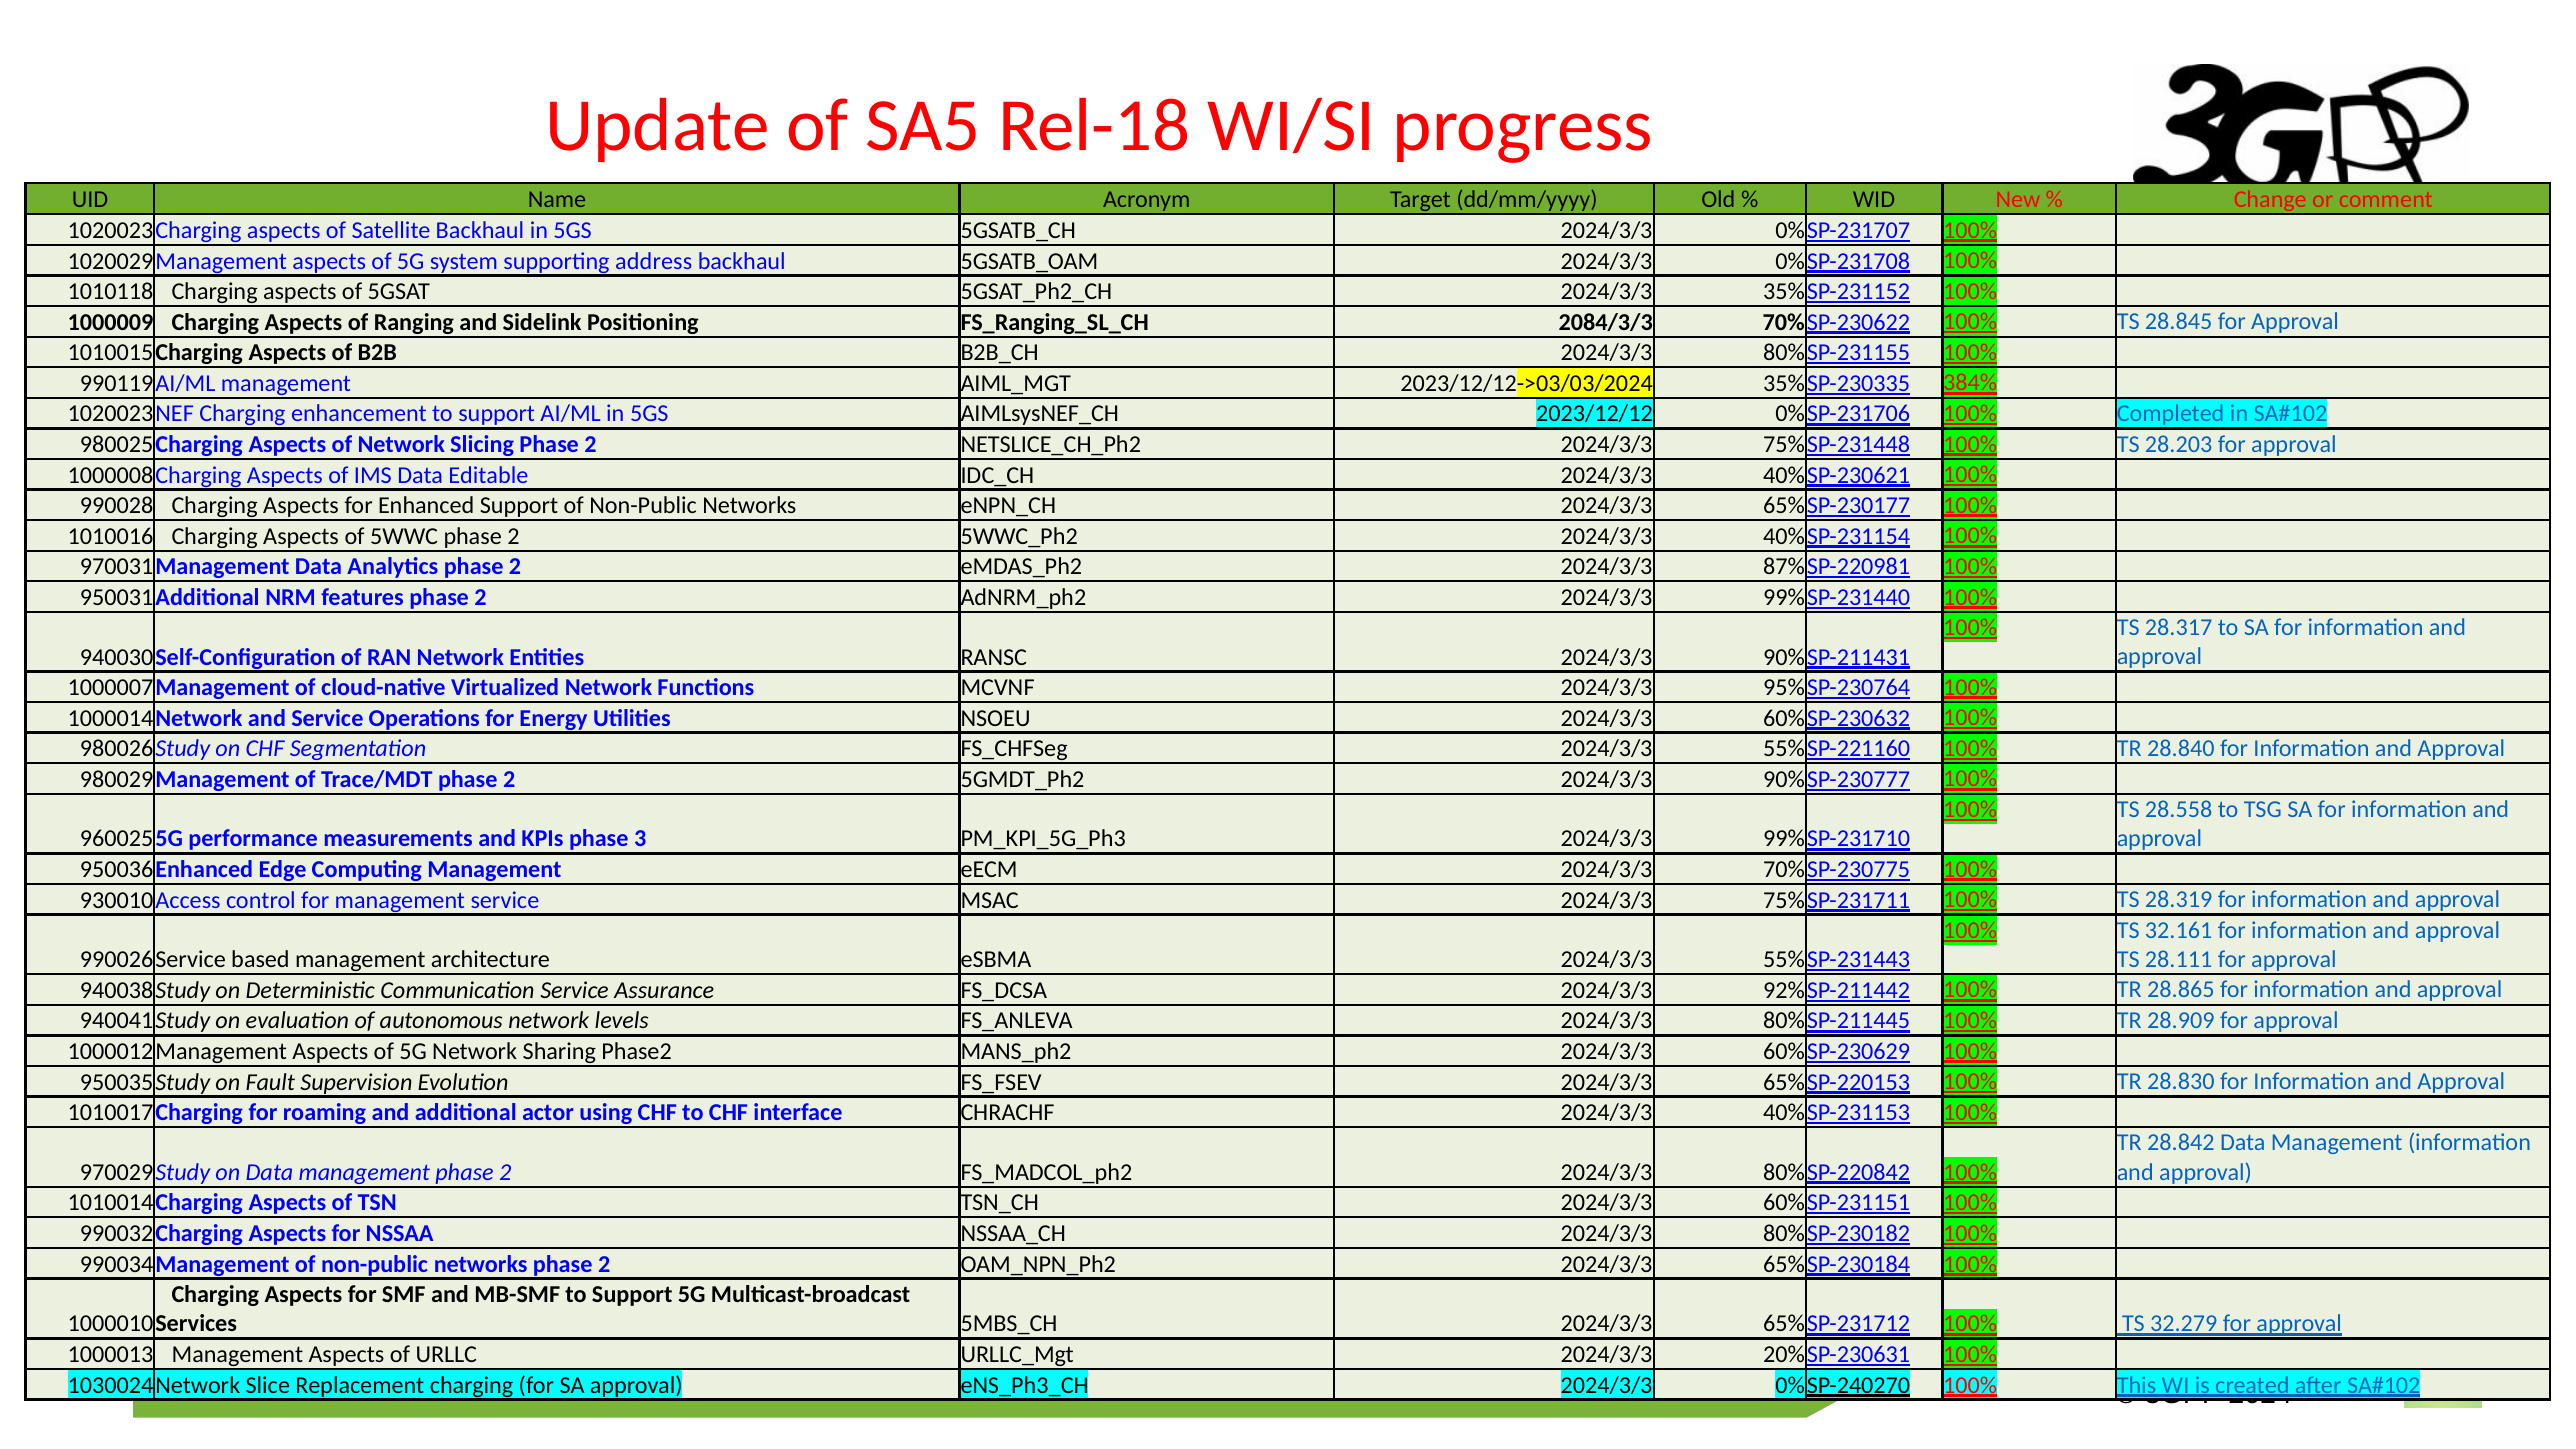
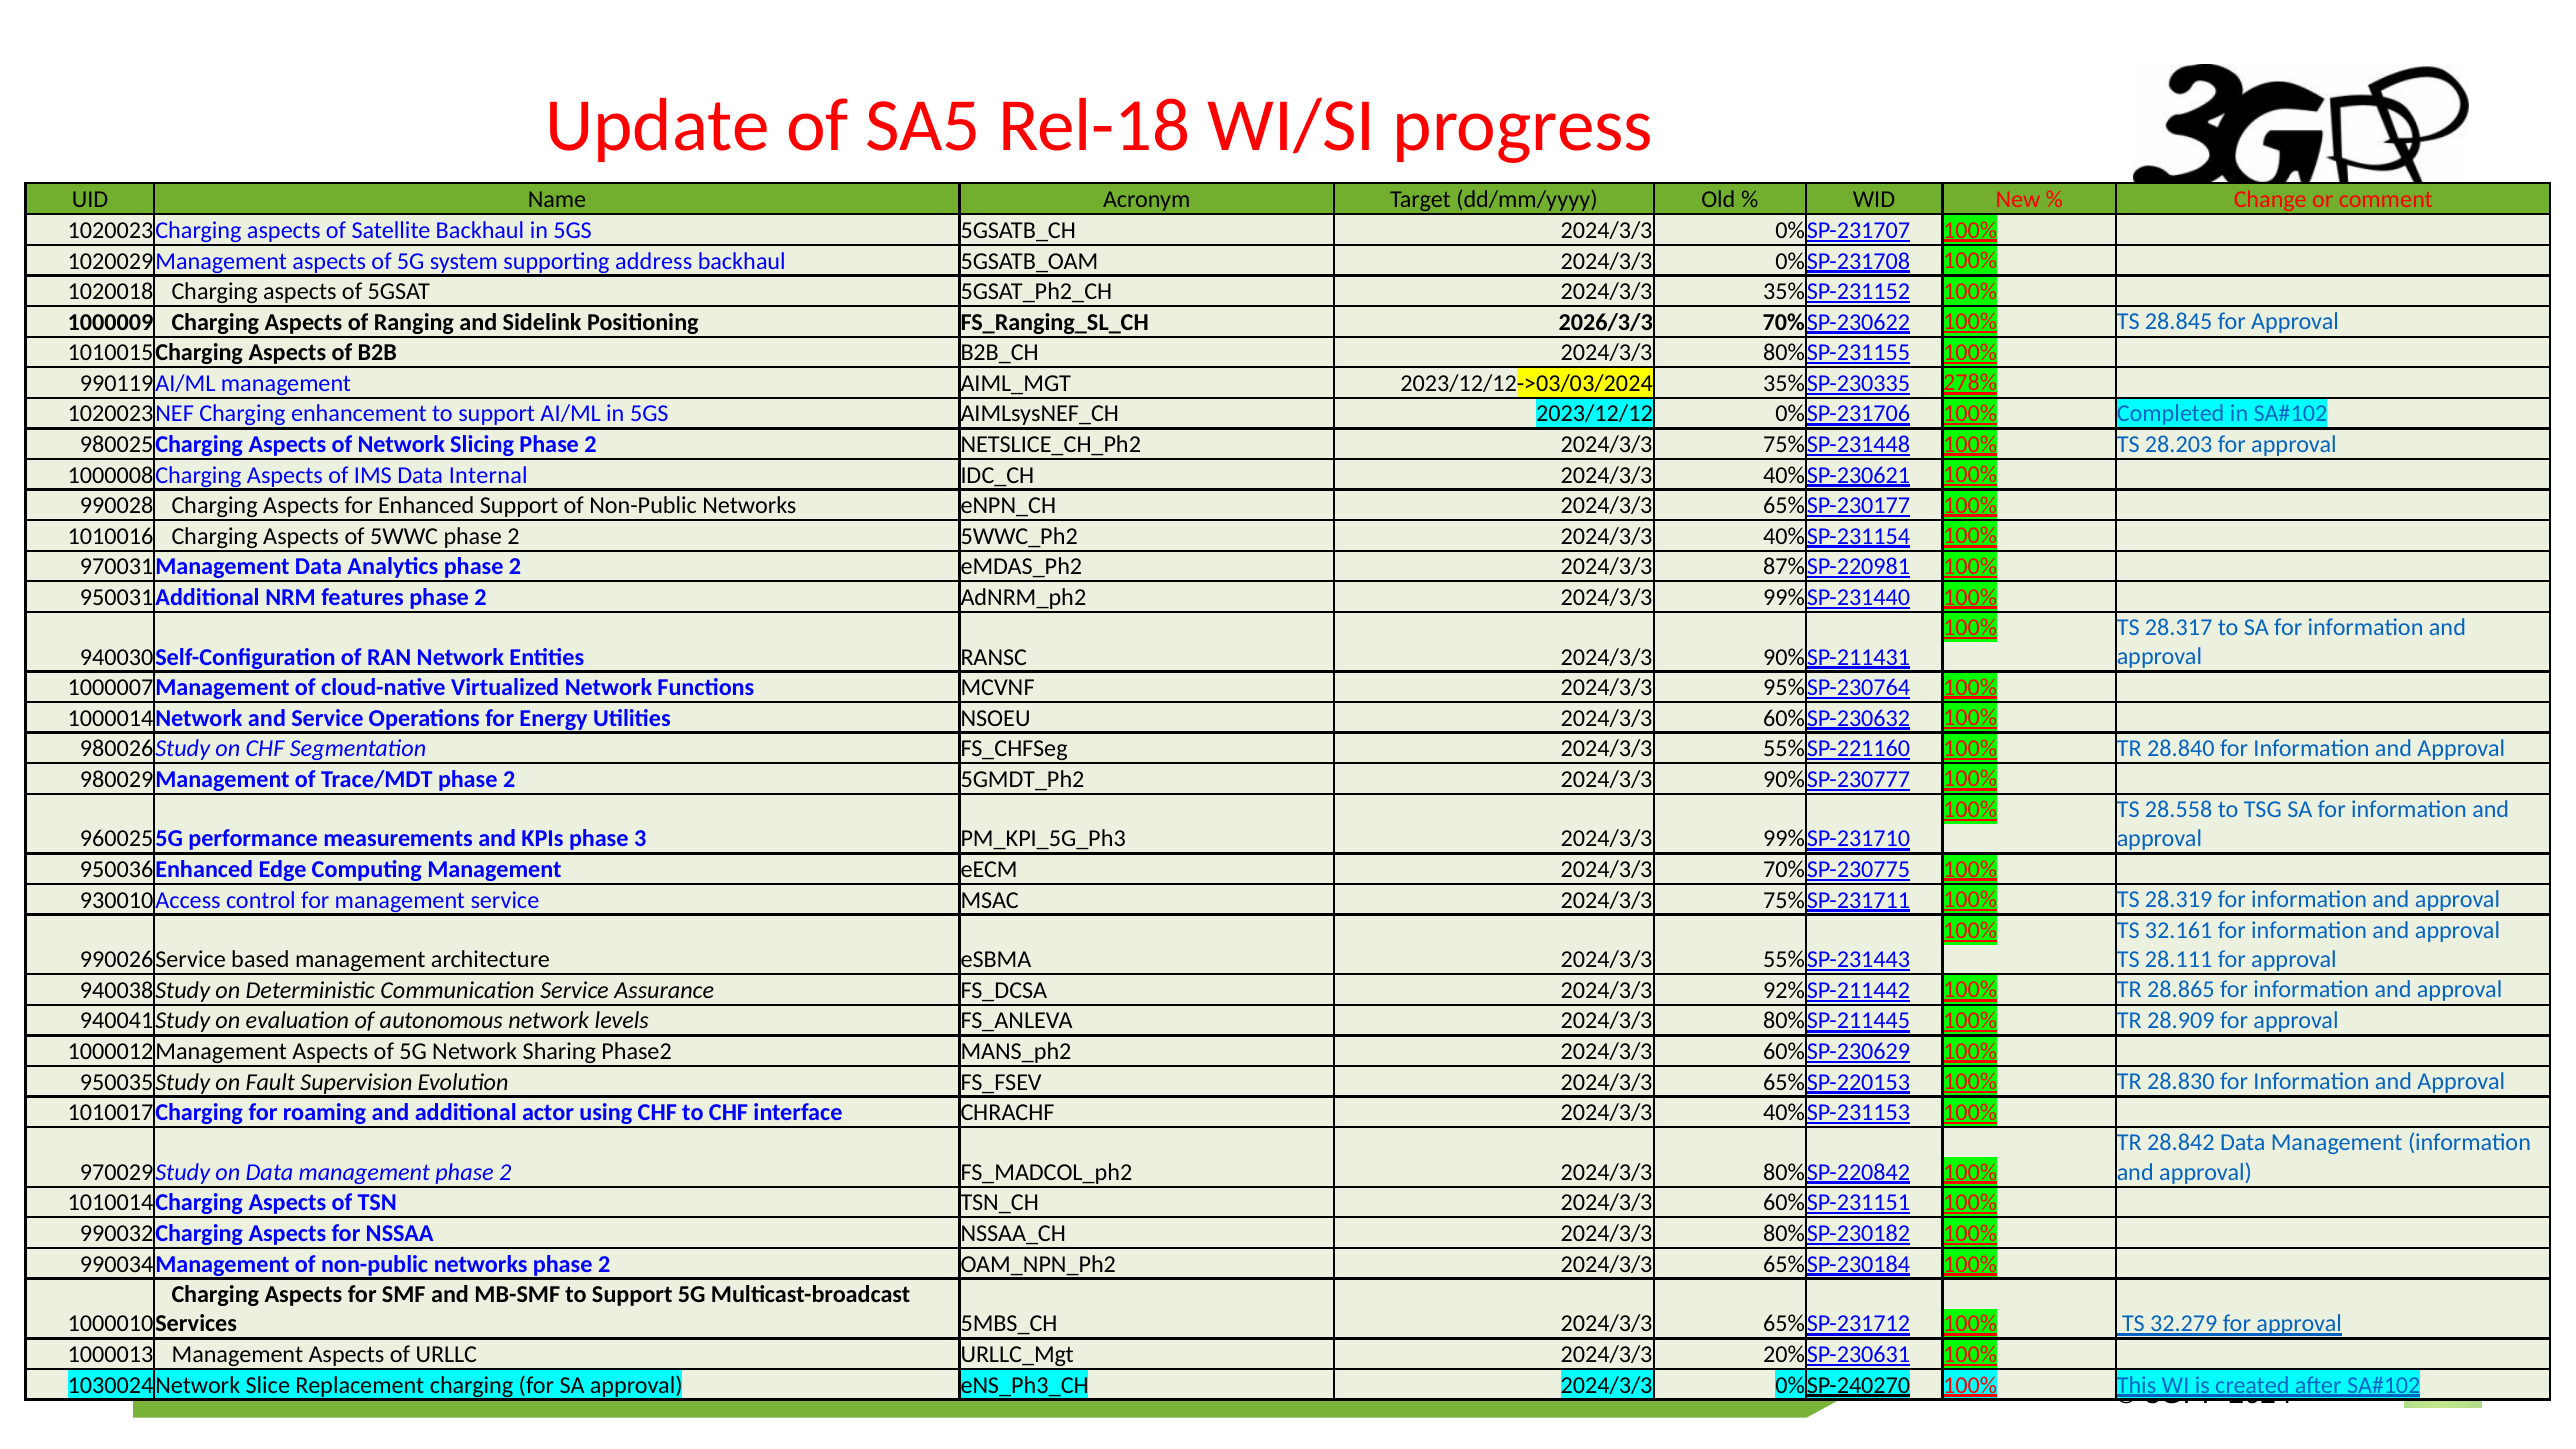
1010118: 1010118 -> 1020018
2084/3/3: 2084/3/3 -> 2026/3/3
384%: 384% -> 278%
Editable: Editable -> Internal
